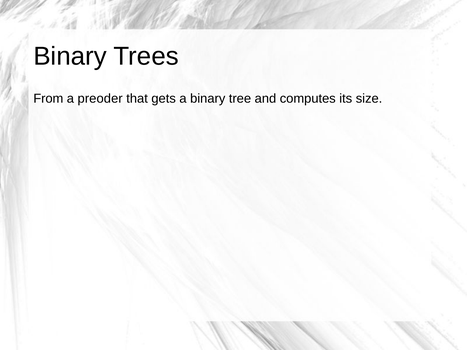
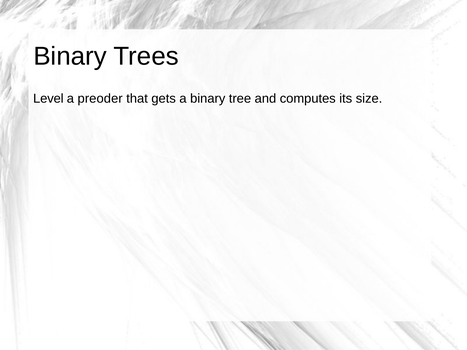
From: From -> Level
